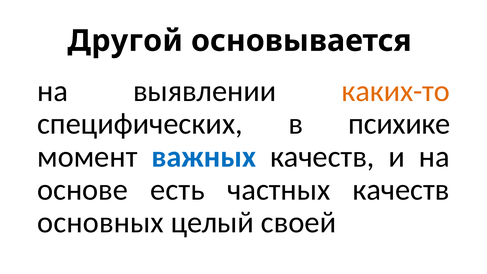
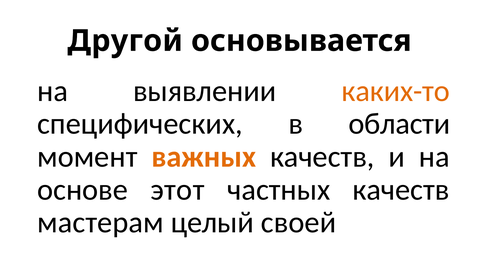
психике: психике -> области
важных colour: blue -> orange
есть: есть -> этот
основных: основных -> мастерам
